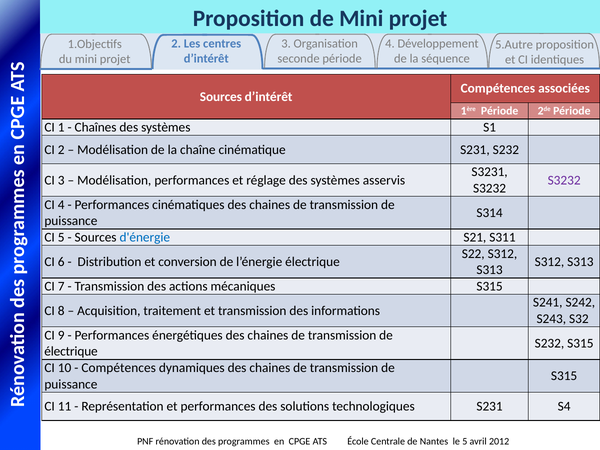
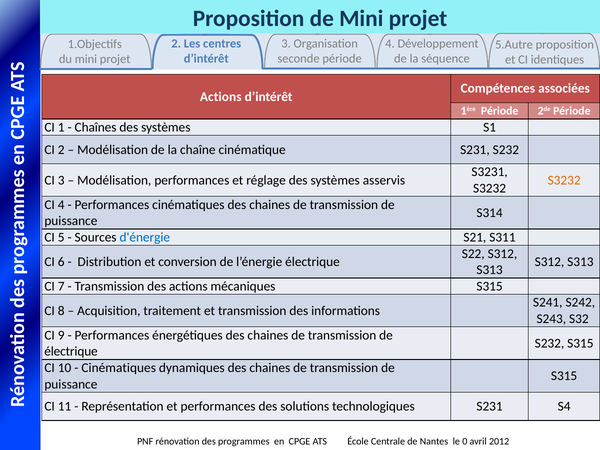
Sources at (221, 97): Sources -> Actions
S3232 at (564, 180) colour: purple -> orange
Compétences at (119, 368): Compétences -> Cinématiques
5 at (465, 441): 5 -> 0
